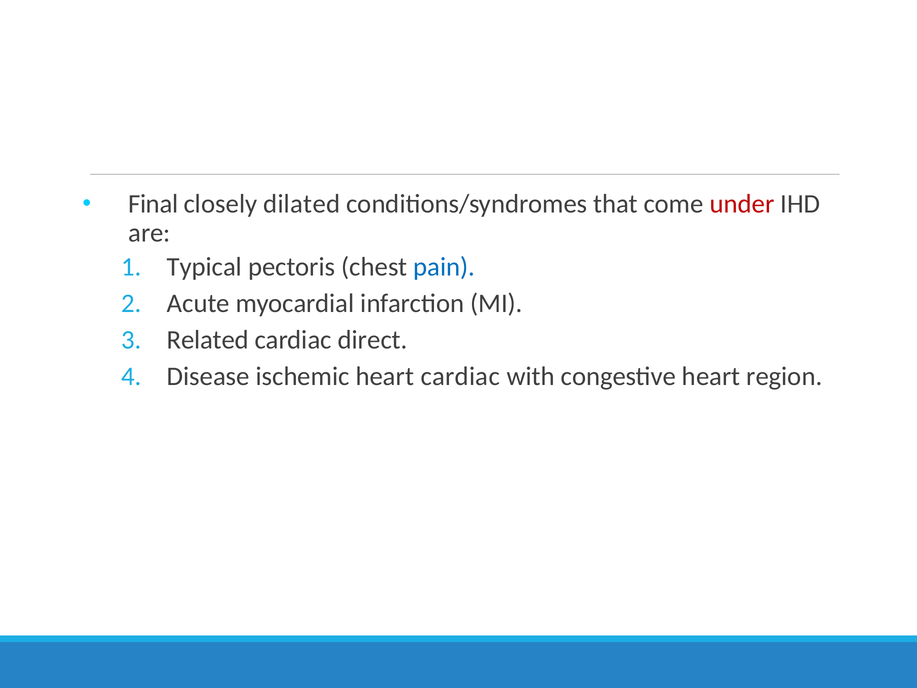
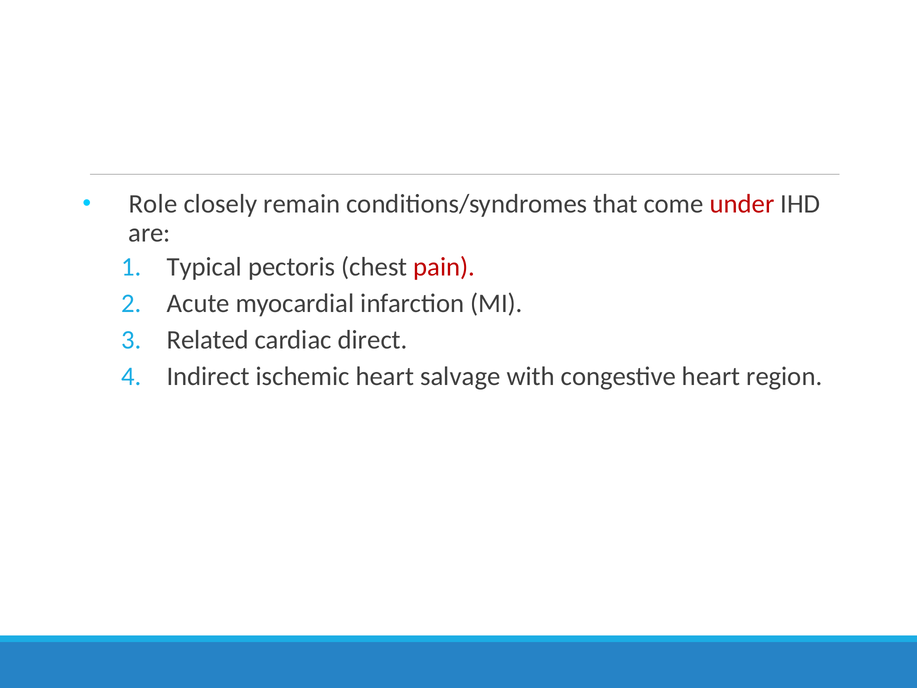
Final: Final -> Role
dilated: dilated -> remain
pain colour: blue -> red
Disease: Disease -> Indirect
heart cardiac: cardiac -> salvage
